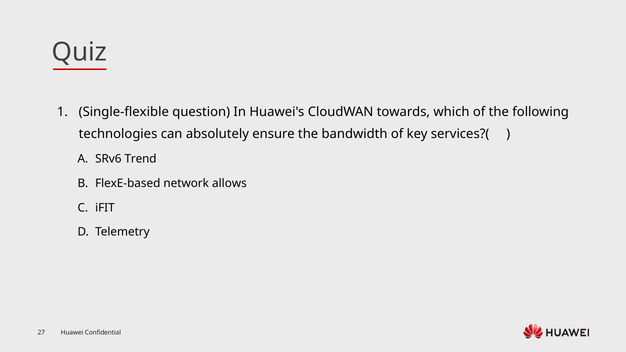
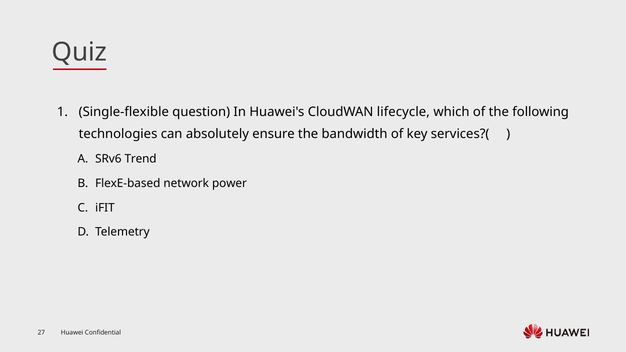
towards: towards -> lifecycle
allows: allows -> power
